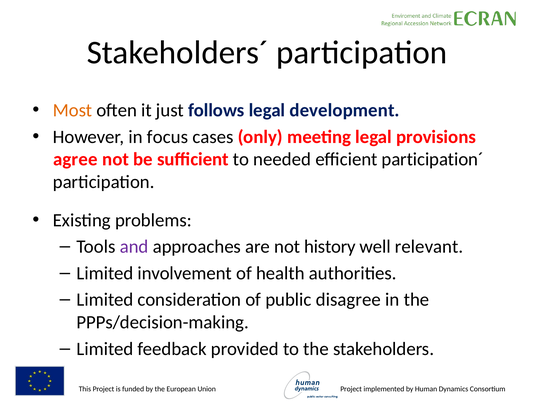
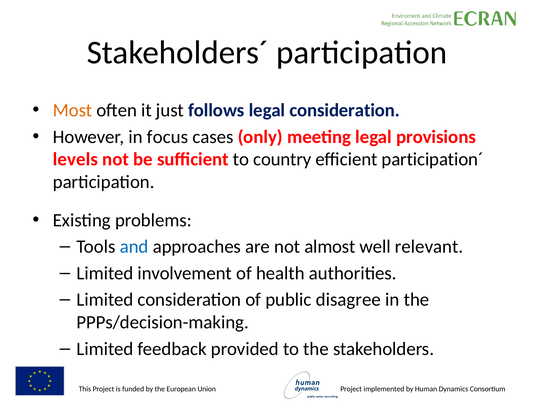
legal development: development -> consideration
agree: agree -> levels
needed: needed -> country
and colour: purple -> blue
history: history -> almost
